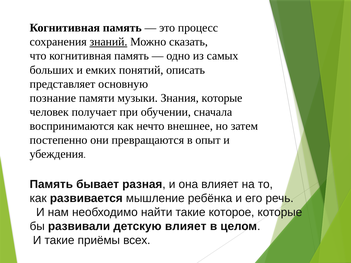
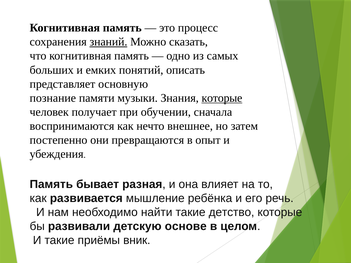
которые at (222, 98) underline: none -> present
которое: которое -> детство
детскую влияет: влияет -> основе
всех: всех -> вник
